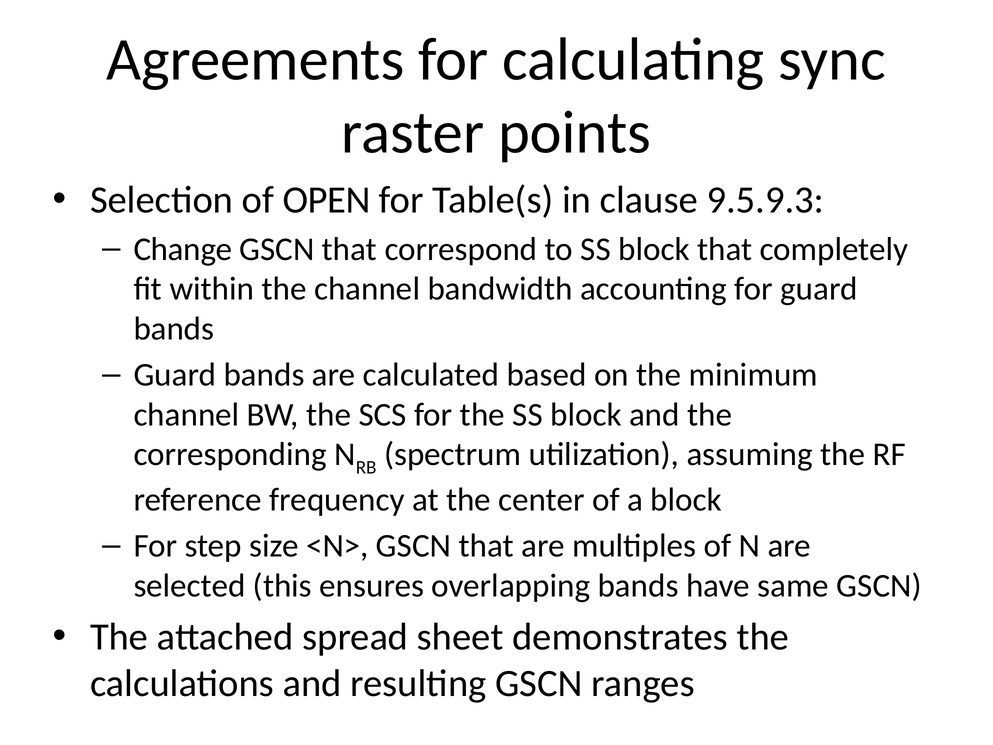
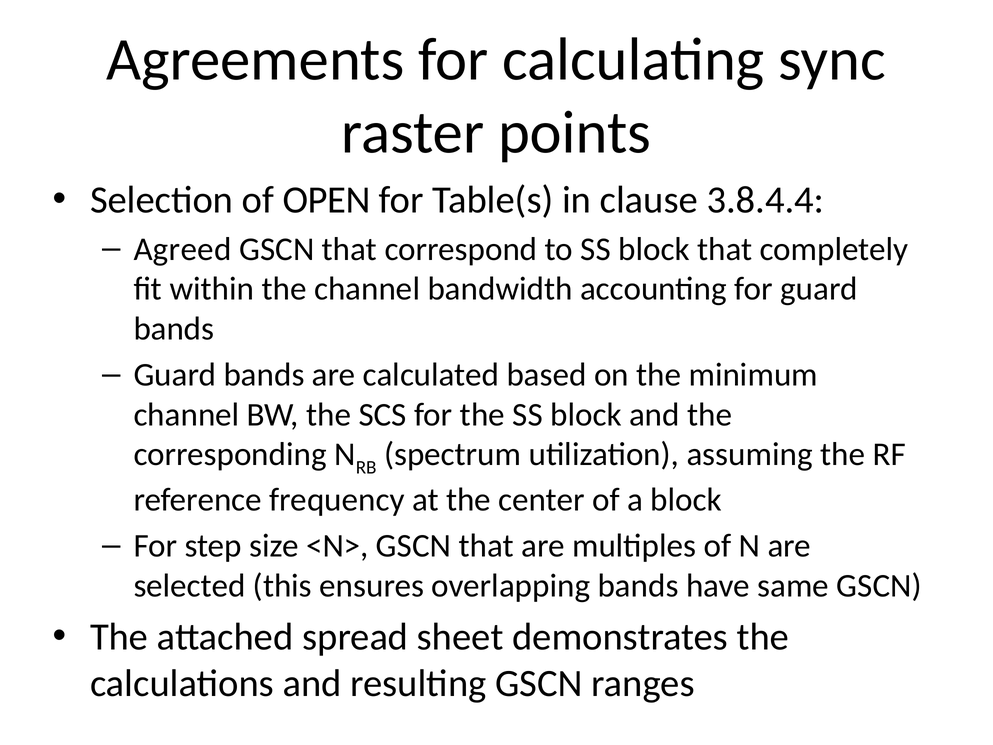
9.5.9.3: 9.5.9.3 -> 3.8.4.4
Change: Change -> Agreed
